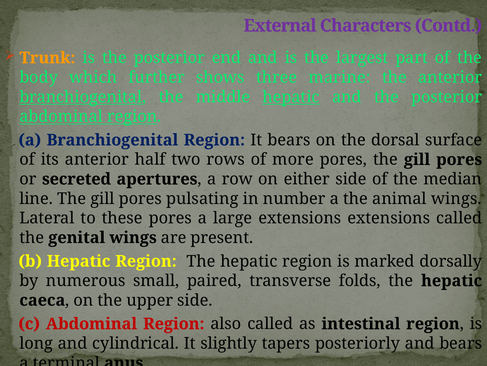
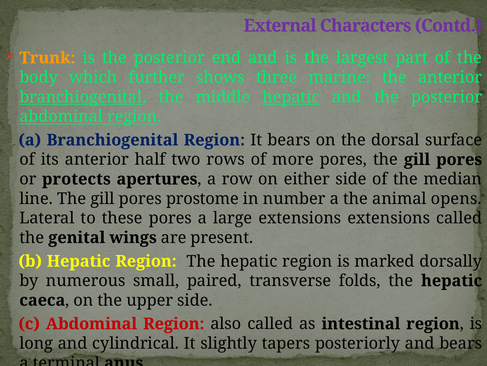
secreted: secreted -> protects
pulsating: pulsating -> prostome
animal wings: wings -> opens
